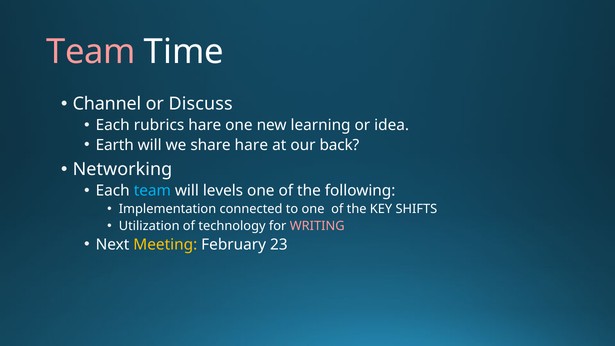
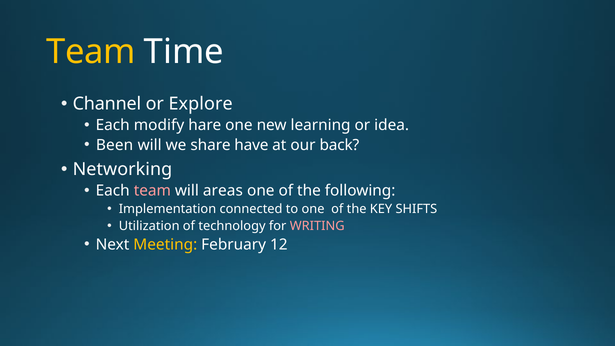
Team at (91, 52) colour: pink -> yellow
Discuss: Discuss -> Explore
rubrics: rubrics -> modify
Earth: Earth -> Been
share hare: hare -> have
team at (152, 191) colour: light blue -> pink
levels: levels -> areas
23: 23 -> 12
